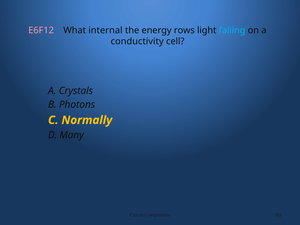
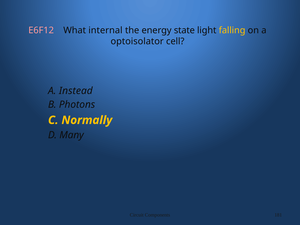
rows: rows -> state
falling colour: light blue -> yellow
conductivity: conductivity -> optoisolator
Crystals: Crystals -> Instead
